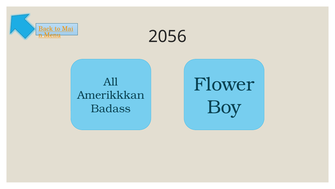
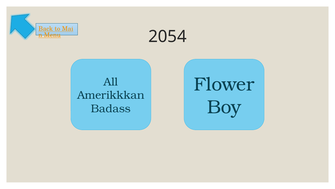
2056: 2056 -> 2054
